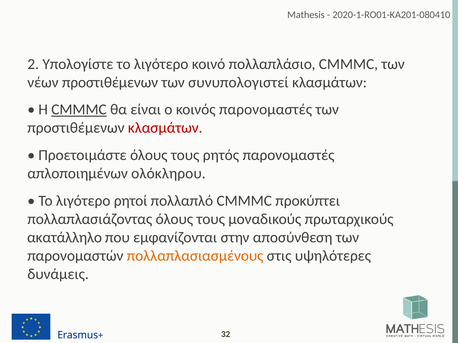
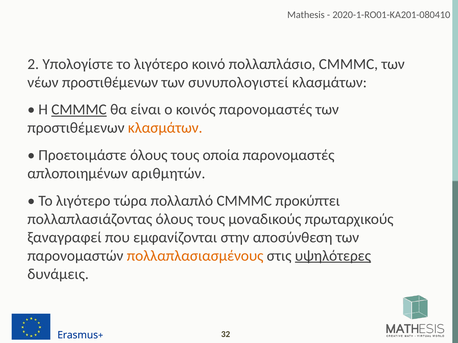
κλασμάτων at (165, 128) colour: red -> orange
ρητός: ρητός -> οποία
ολόκληρου: ολόκληρου -> αριθμητών
ρητοί: ρητοί -> τώρα
ακατάλληλο: ακατάλληλο -> ξαναγραφεί
υψηλότερες underline: none -> present
